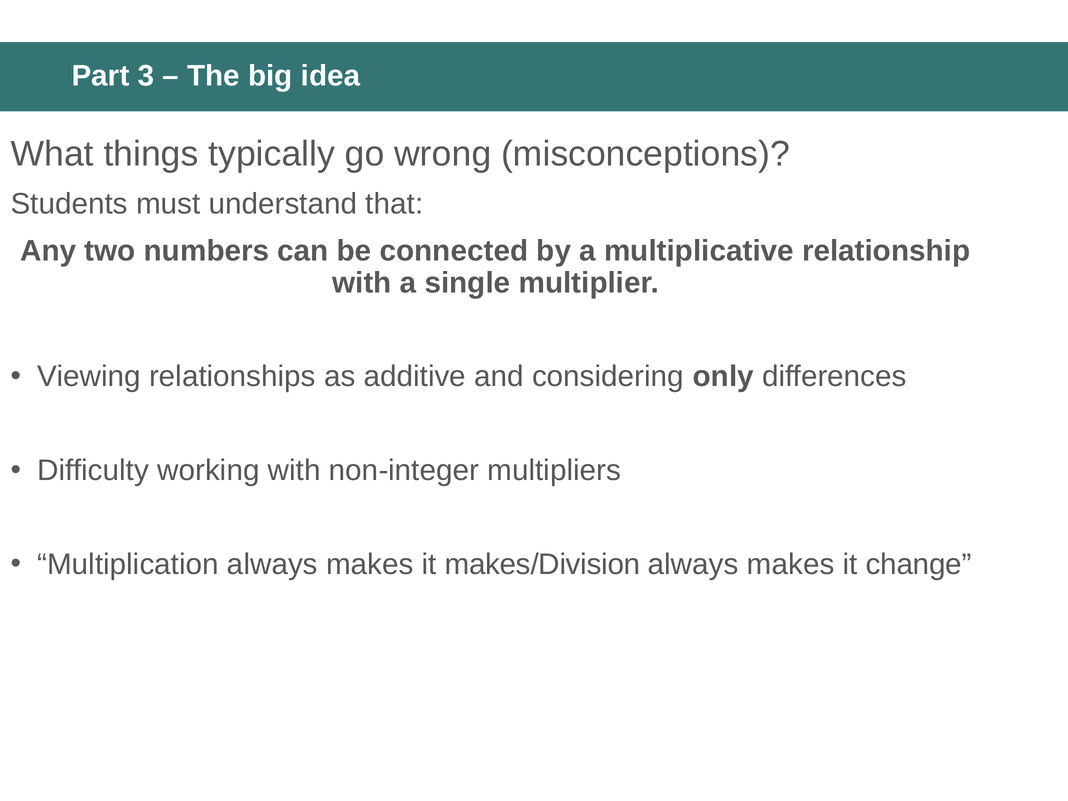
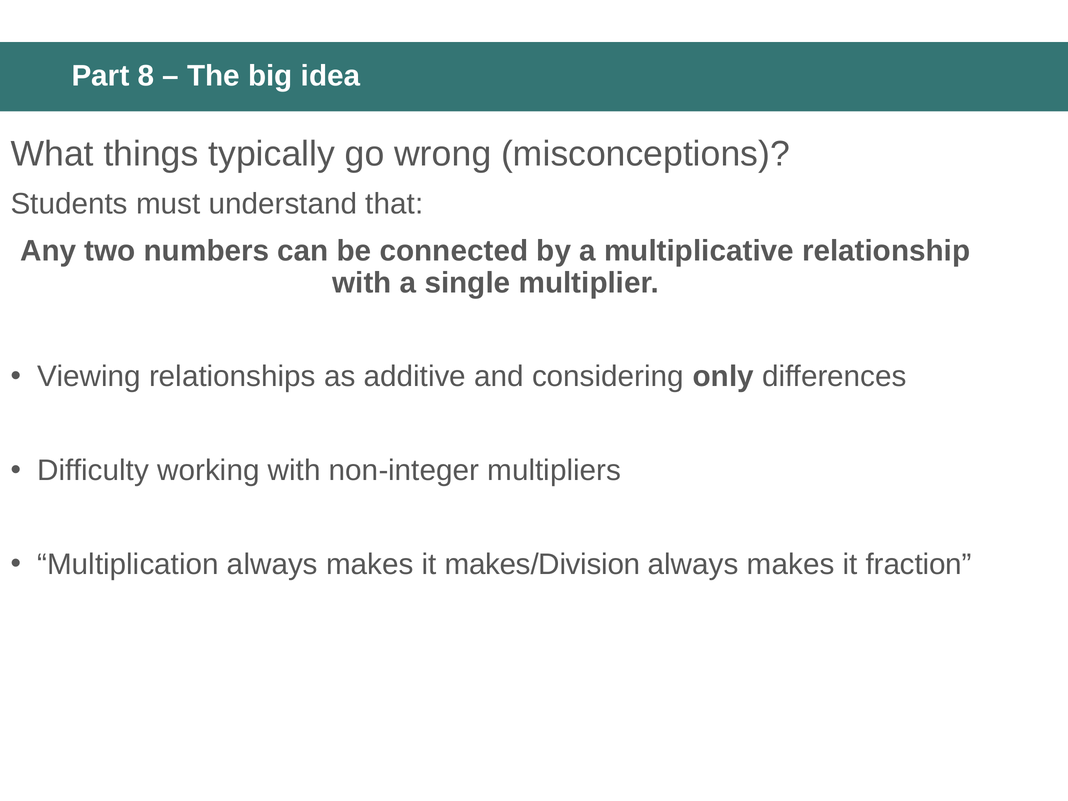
3: 3 -> 8
change: change -> fraction
